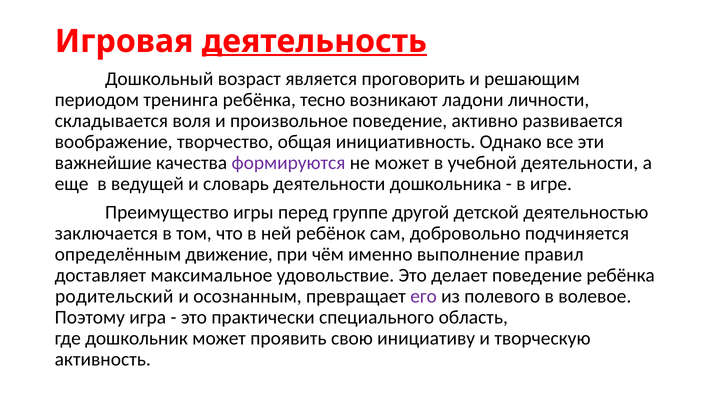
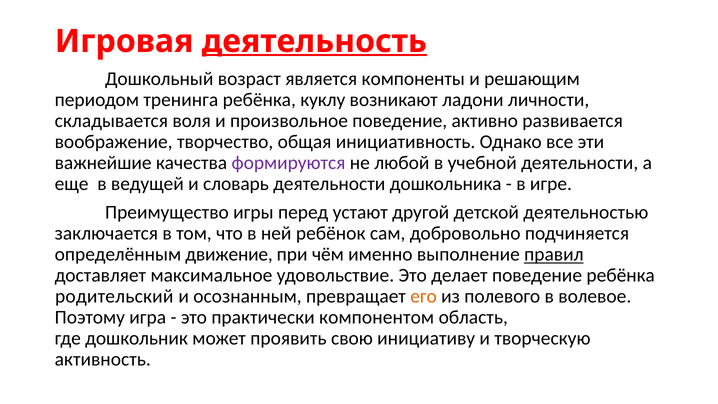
проговорить: проговорить -> компоненты
тесно: тесно -> куклу
не может: может -> любой
группе: группе -> устают
правил underline: none -> present
его colour: purple -> orange
специального: специального -> компонентом
